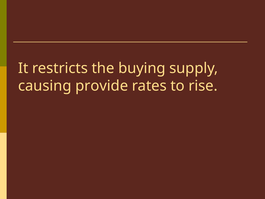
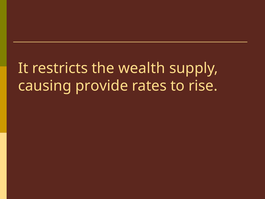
buying: buying -> wealth
